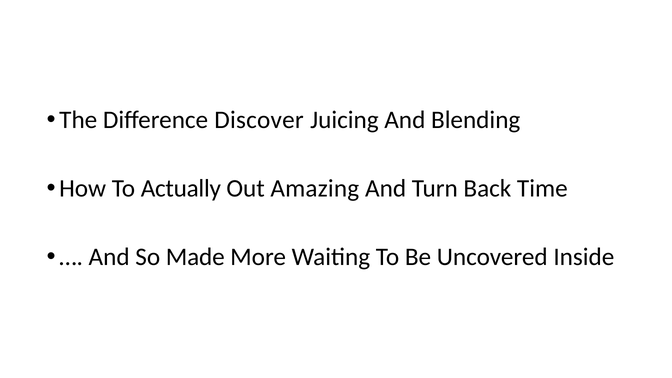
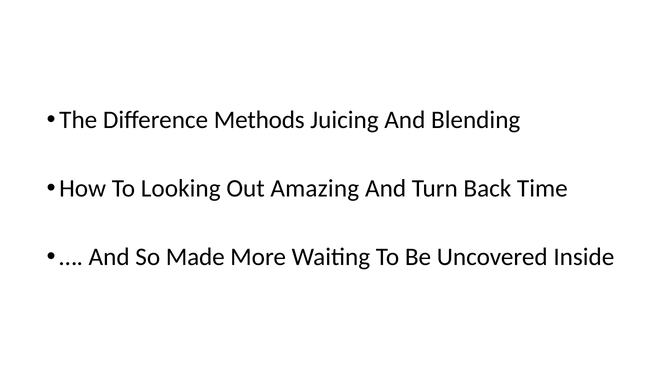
Discover: Discover -> Methods
Actually: Actually -> Looking
